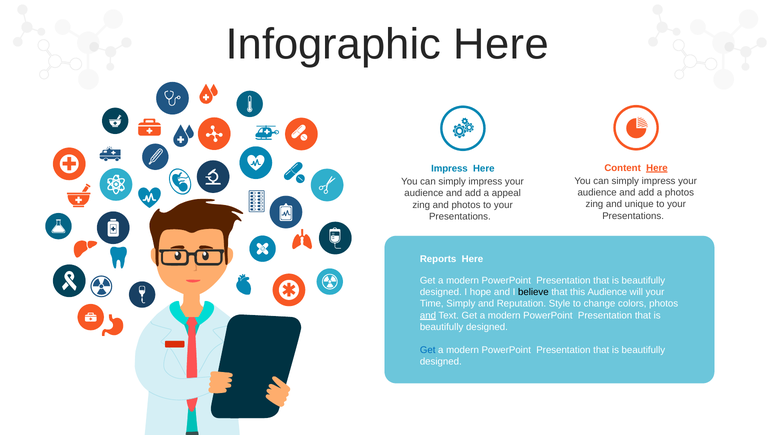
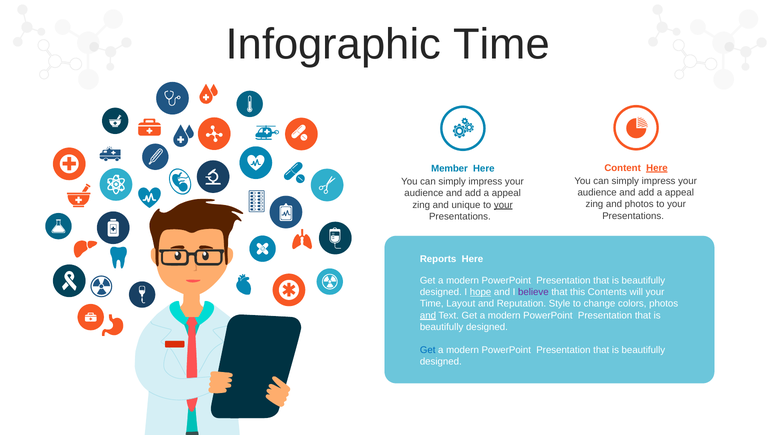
Infographic Here: Here -> Time
Impress at (449, 169): Impress -> Member
photos at (679, 193): photos -> appeal
and unique: unique -> photos
and photos: photos -> unique
your at (503, 205) underline: none -> present
hope underline: none -> present
believe colour: black -> purple
this Audience: Audience -> Contents
Time Simply: Simply -> Layout
